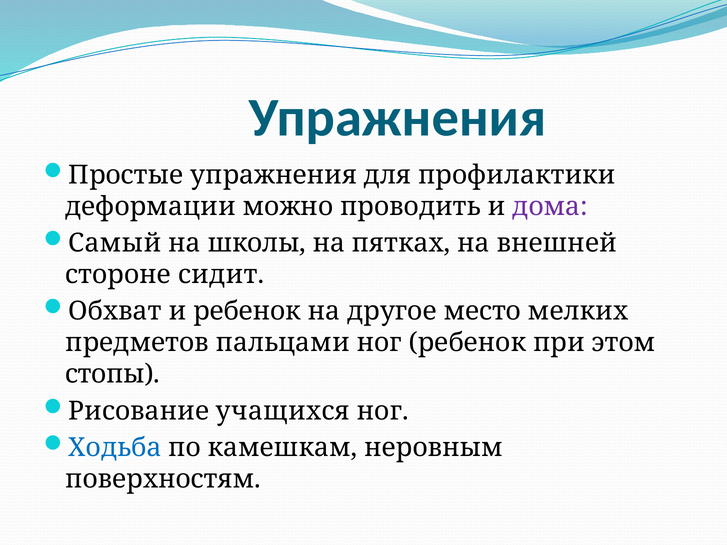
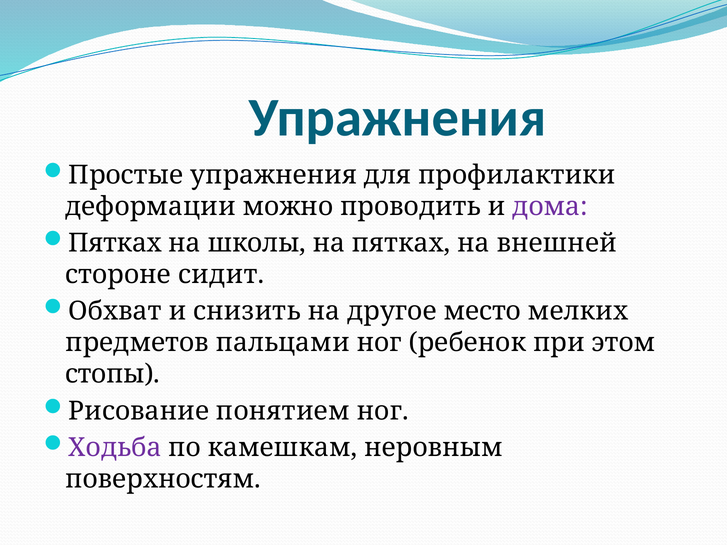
Самый at (115, 243): Самый -> Пятках
и ребенок: ребенок -> снизить
учащихся: учащихся -> понятием
Ходьба colour: blue -> purple
